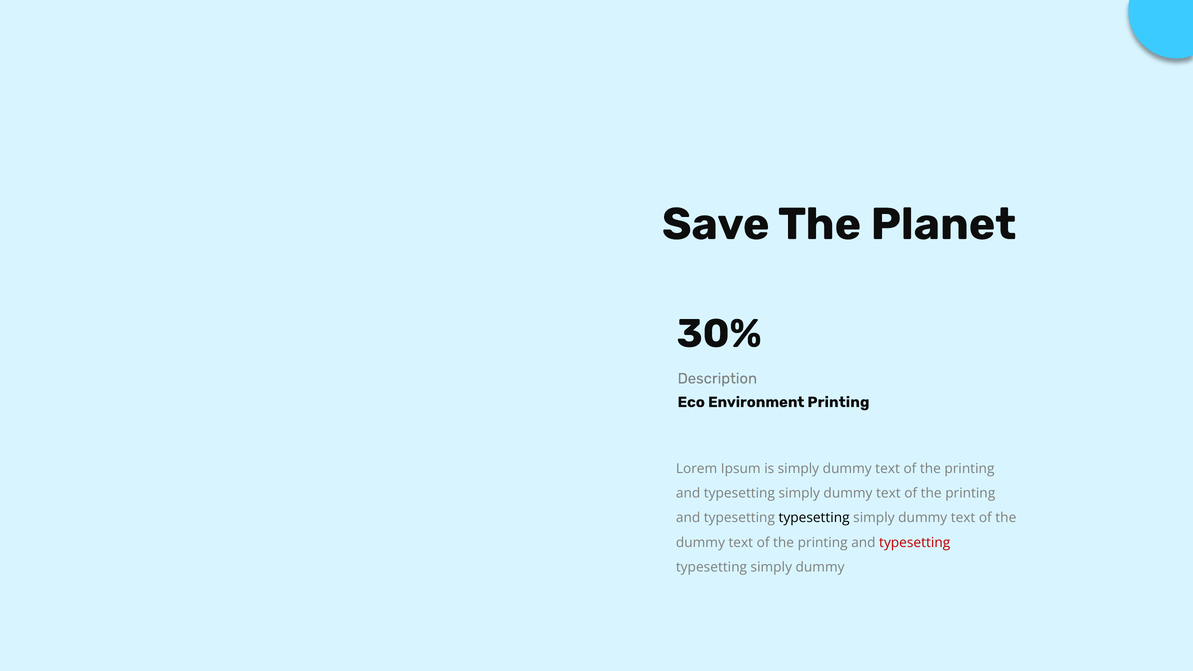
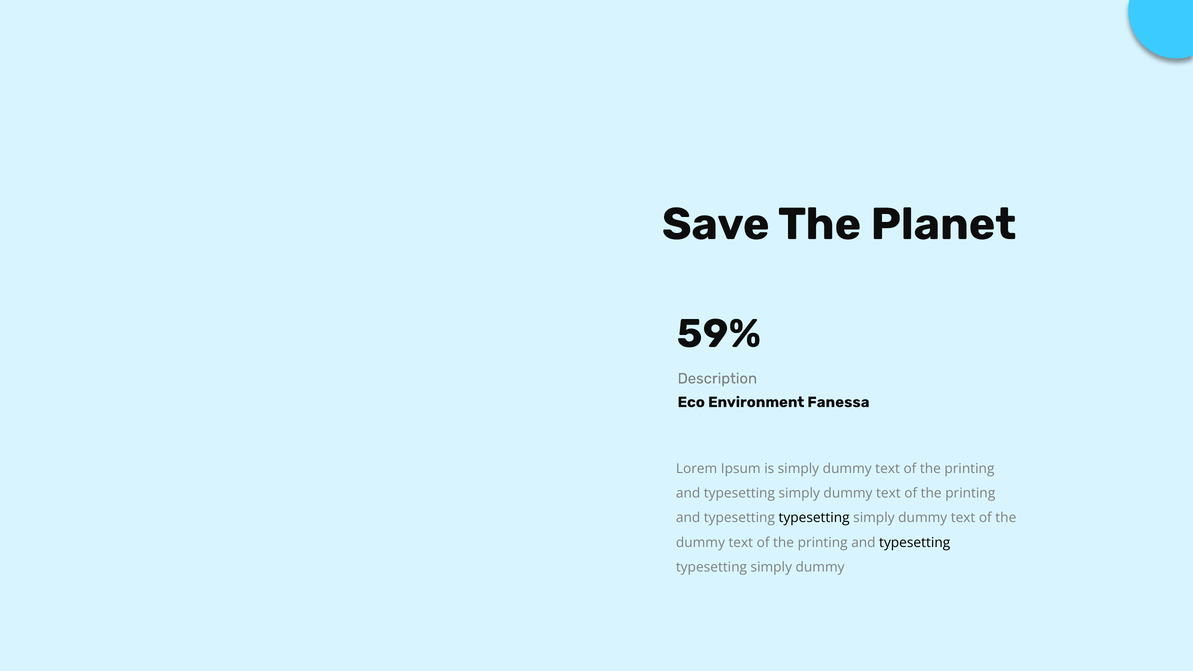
30%: 30% -> 59%
Environment Printing: Printing -> Fanessa
typesetting at (915, 543) colour: red -> black
